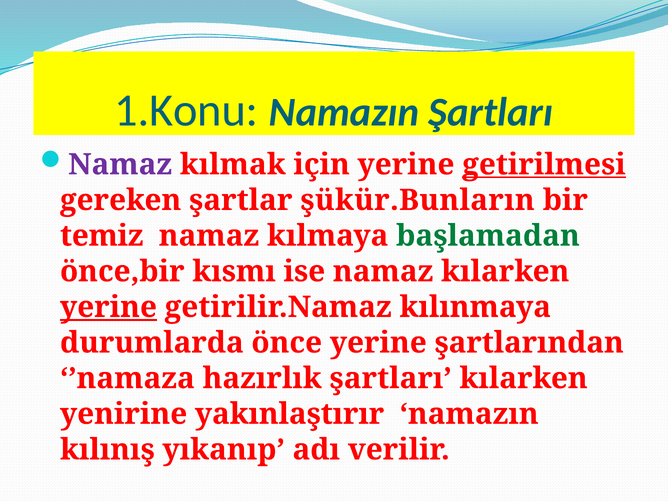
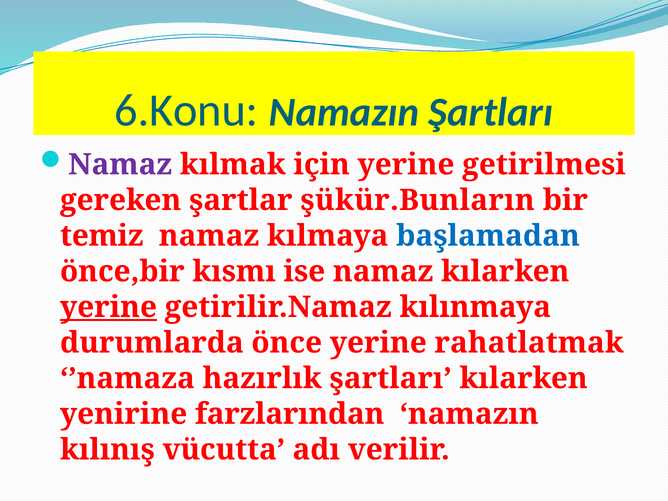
1.Konu: 1.Konu -> 6.Konu
getirilmesi underline: present -> none
başlamadan colour: green -> blue
şartlarından: şartlarından -> rahatlatmak
yakınlaştırır: yakınlaştırır -> farzlarından
yıkanıp: yıkanıp -> vücutta
